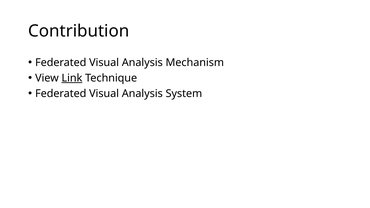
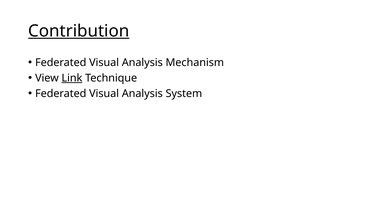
Contribution underline: none -> present
